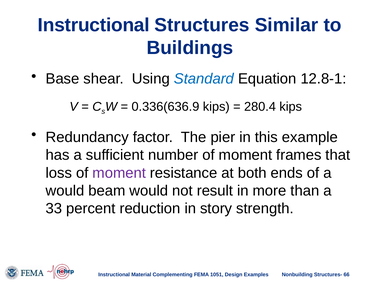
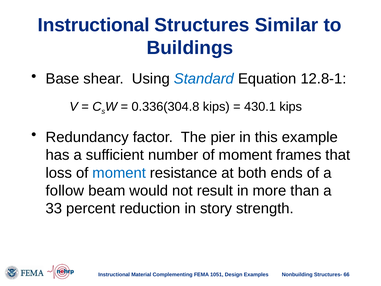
0.336(636.9: 0.336(636.9 -> 0.336(304.8
280.4: 280.4 -> 430.1
moment at (119, 173) colour: purple -> blue
would at (65, 190): would -> follow
